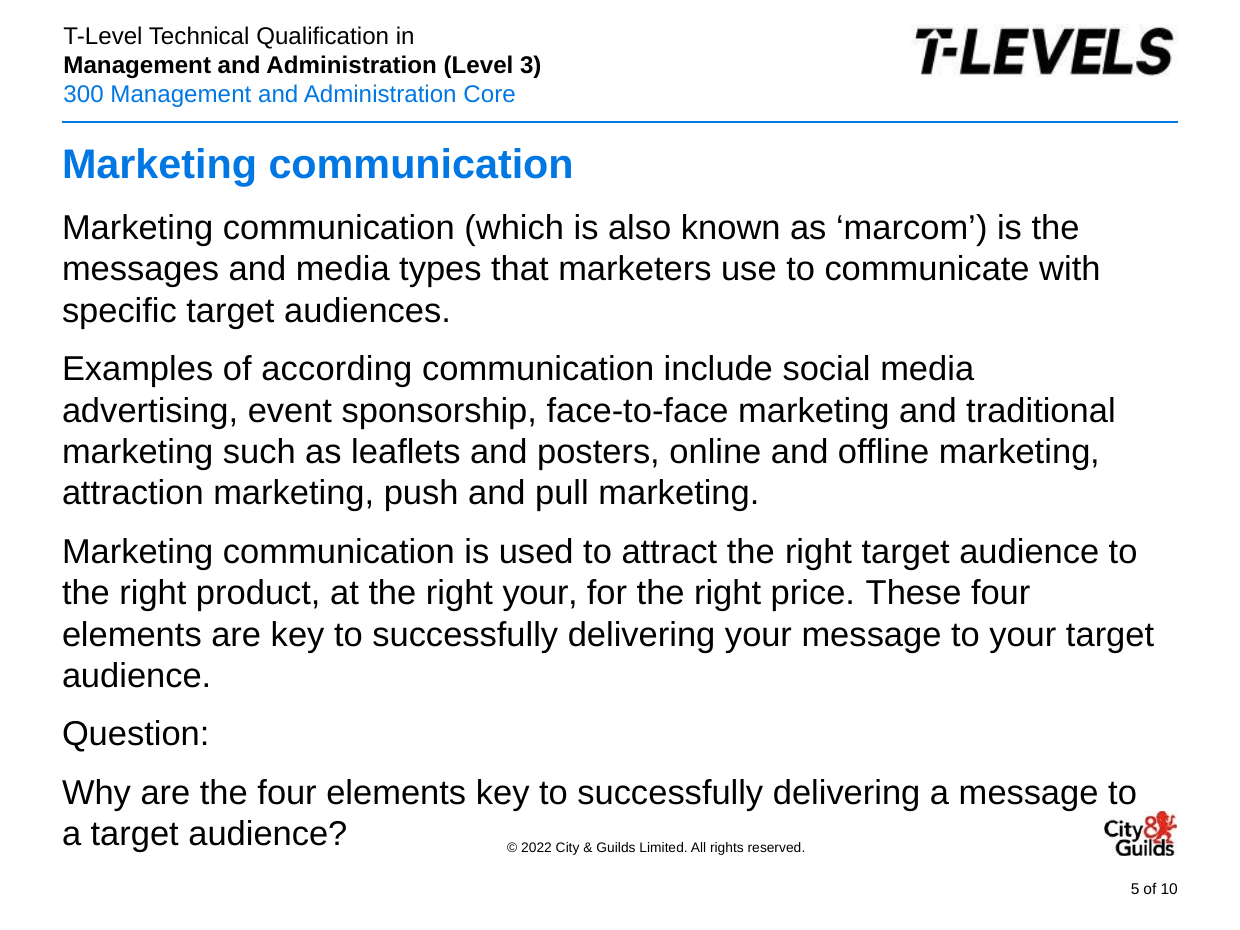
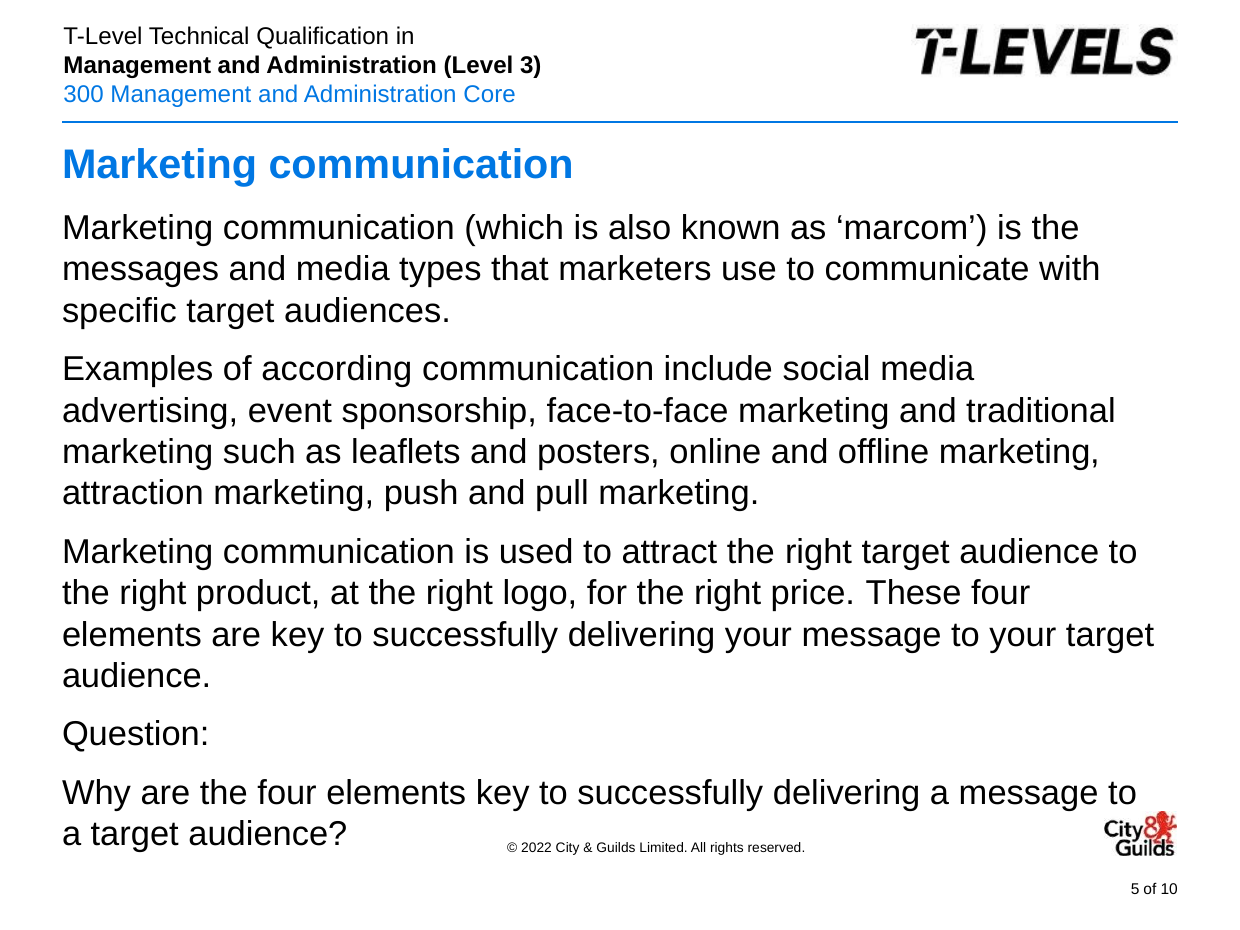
right your: your -> logo
